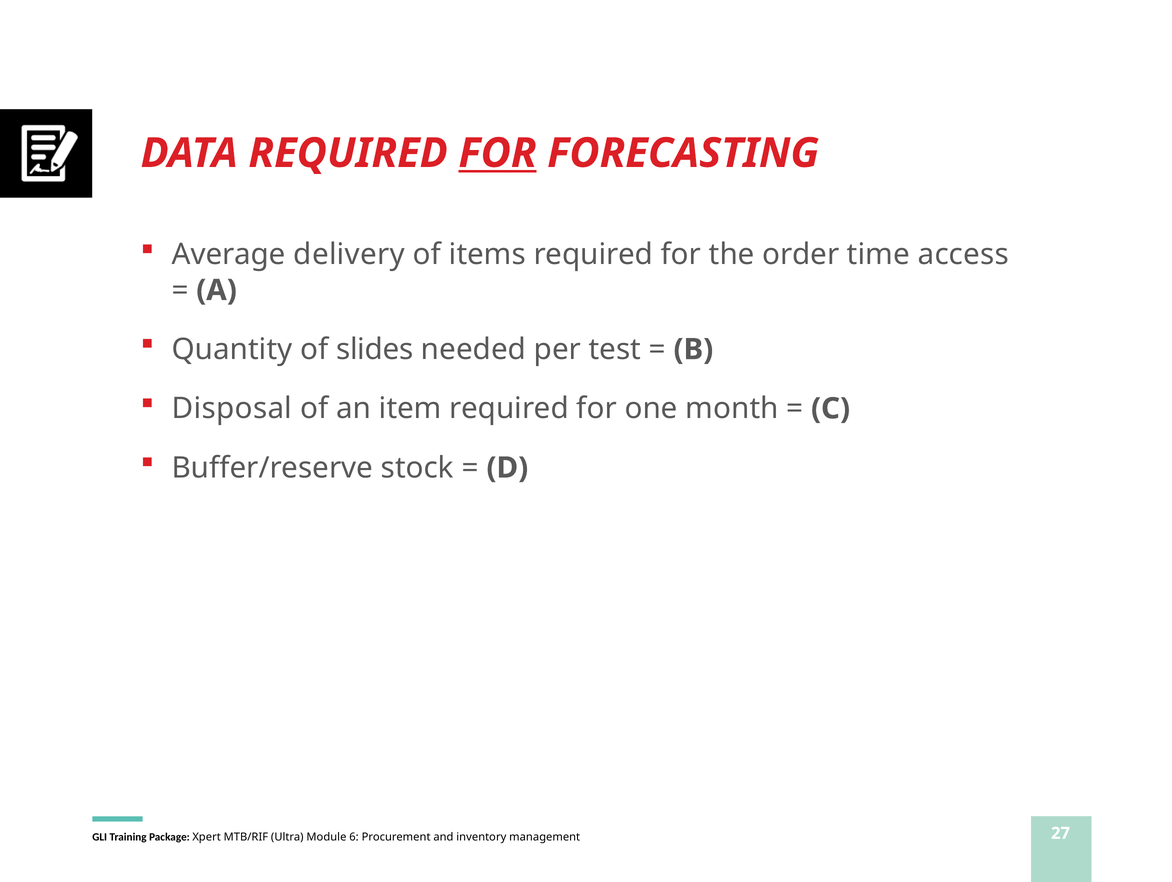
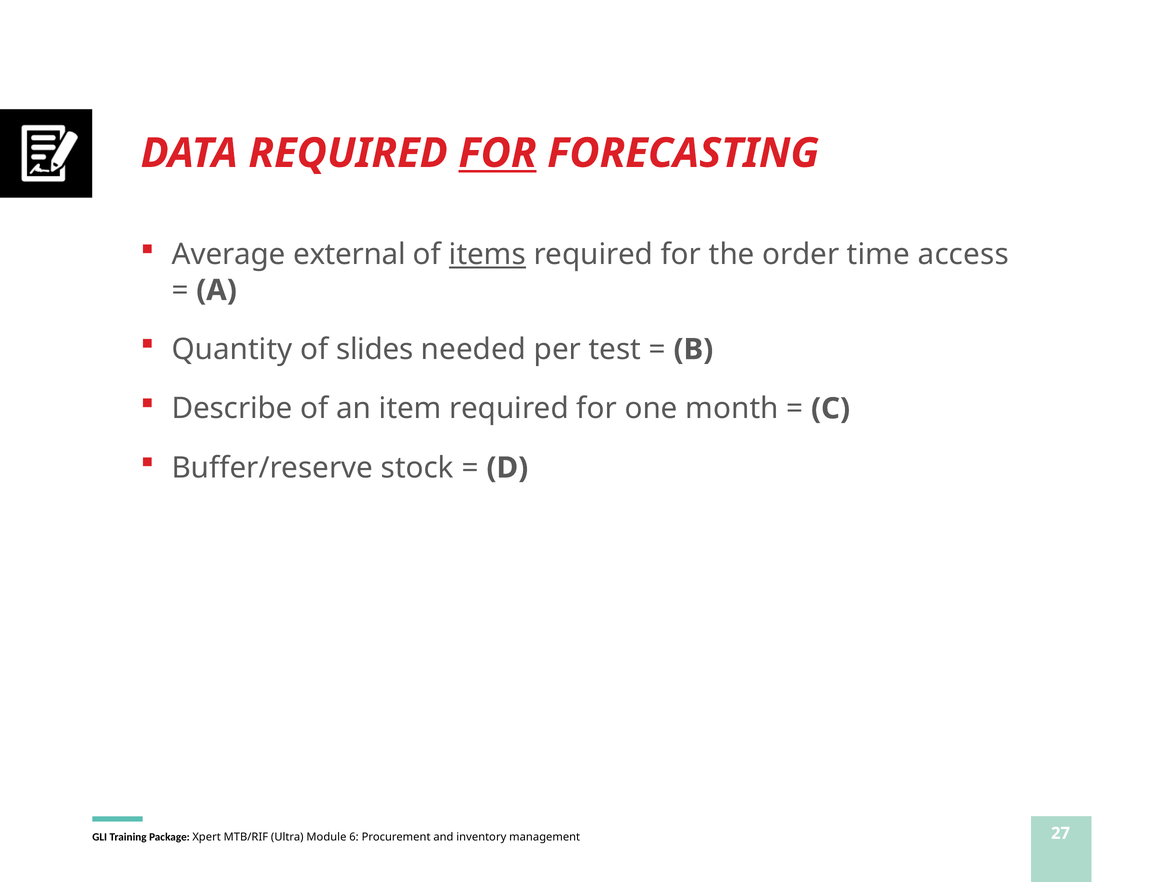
delivery: delivery -> external
items underline: none -> present
Disposal: Disposal -> Describe
